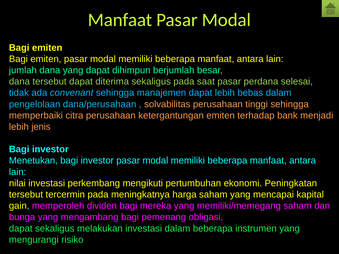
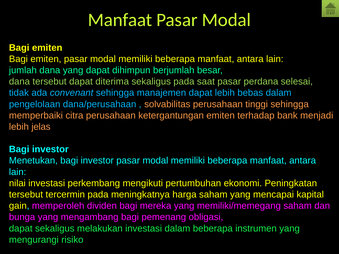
jenis: jenis -> jelas
